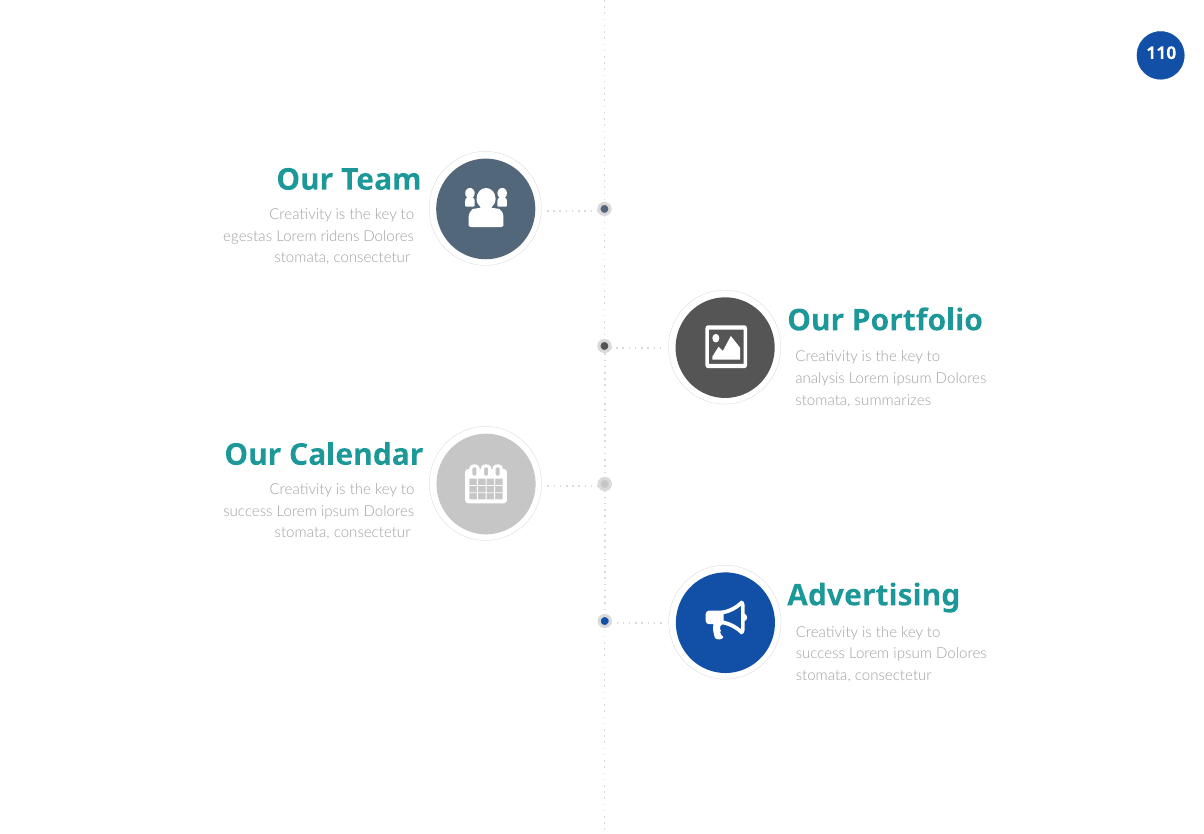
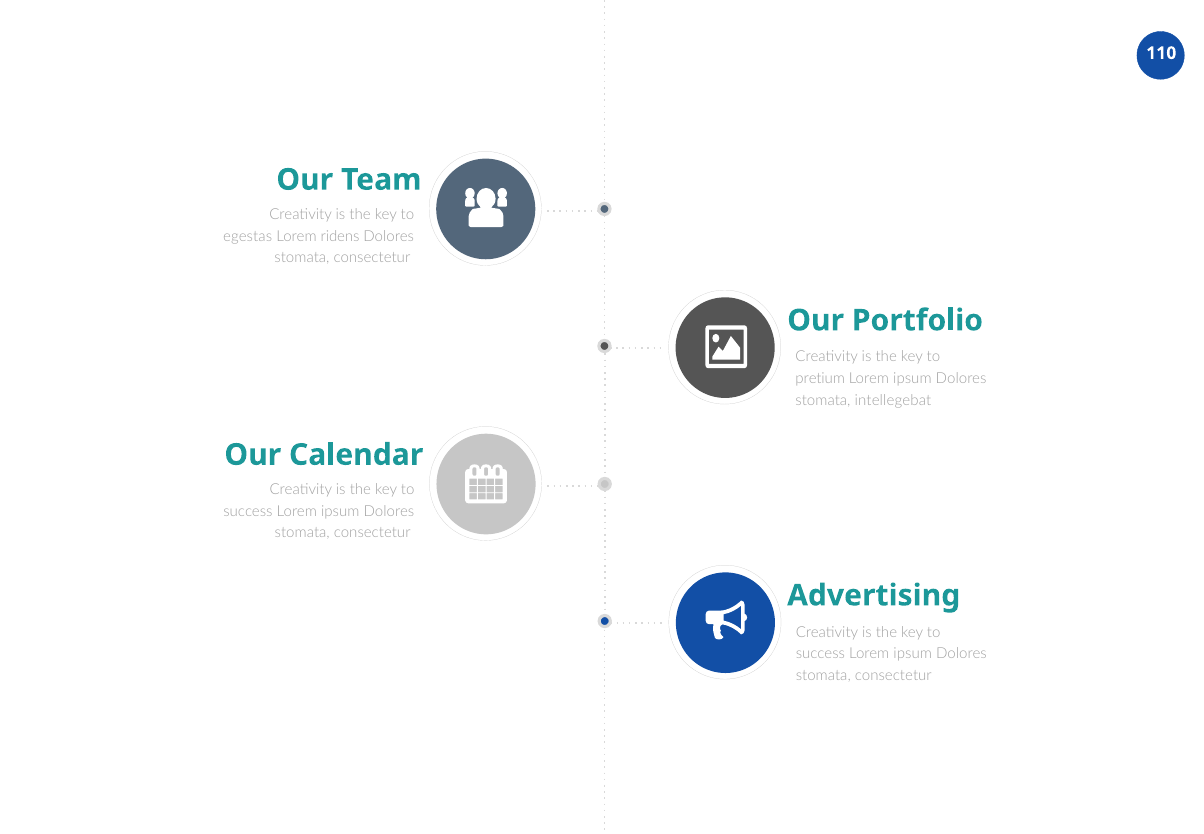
analysis: analysis -> pretium
summarizes: summarizes -> intellegebat
